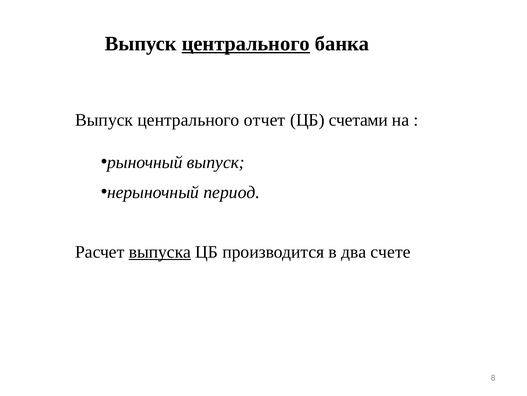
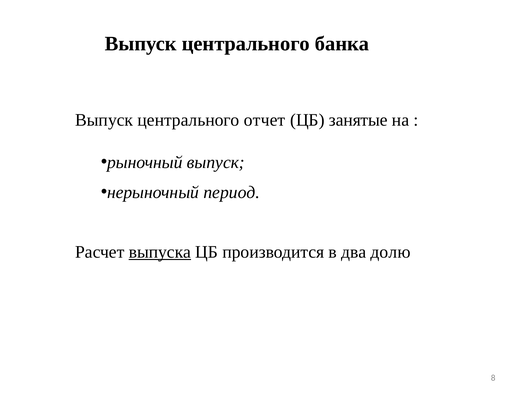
центрального at (246, 44) underline: present -> none
счетами: счетами -> занятые
счете: счете -> долю
